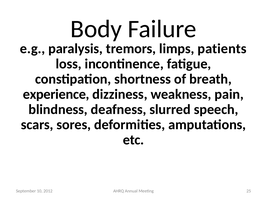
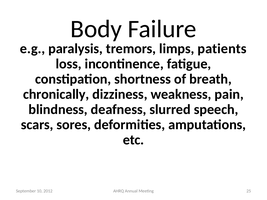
experience: experience -> chronically
